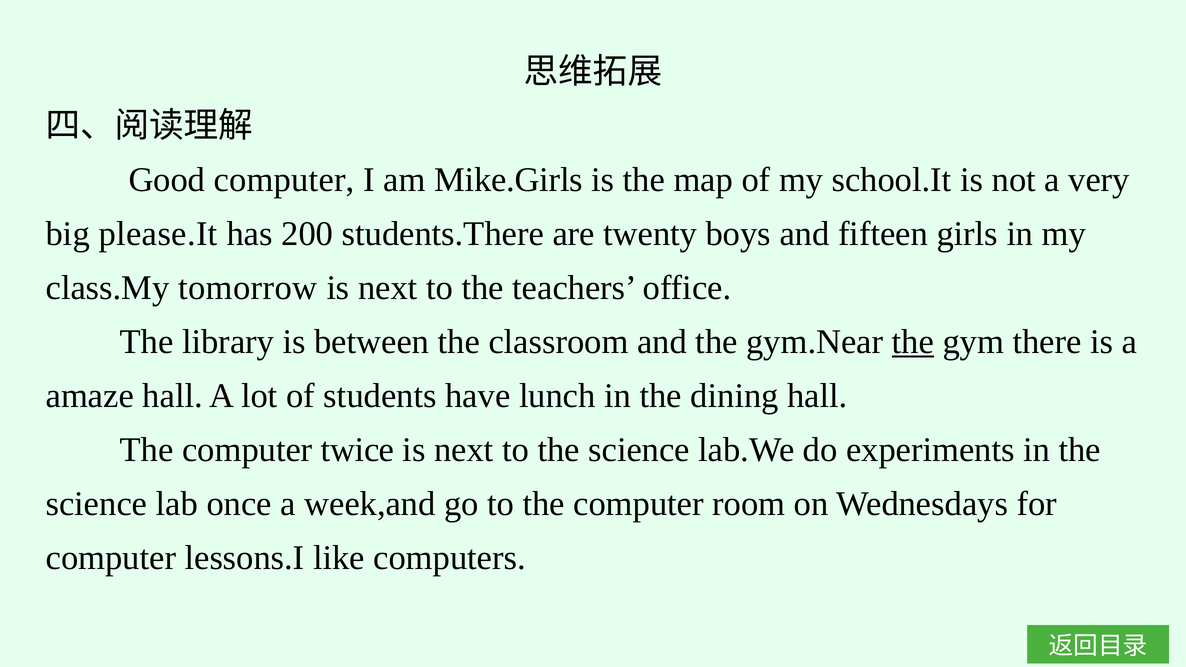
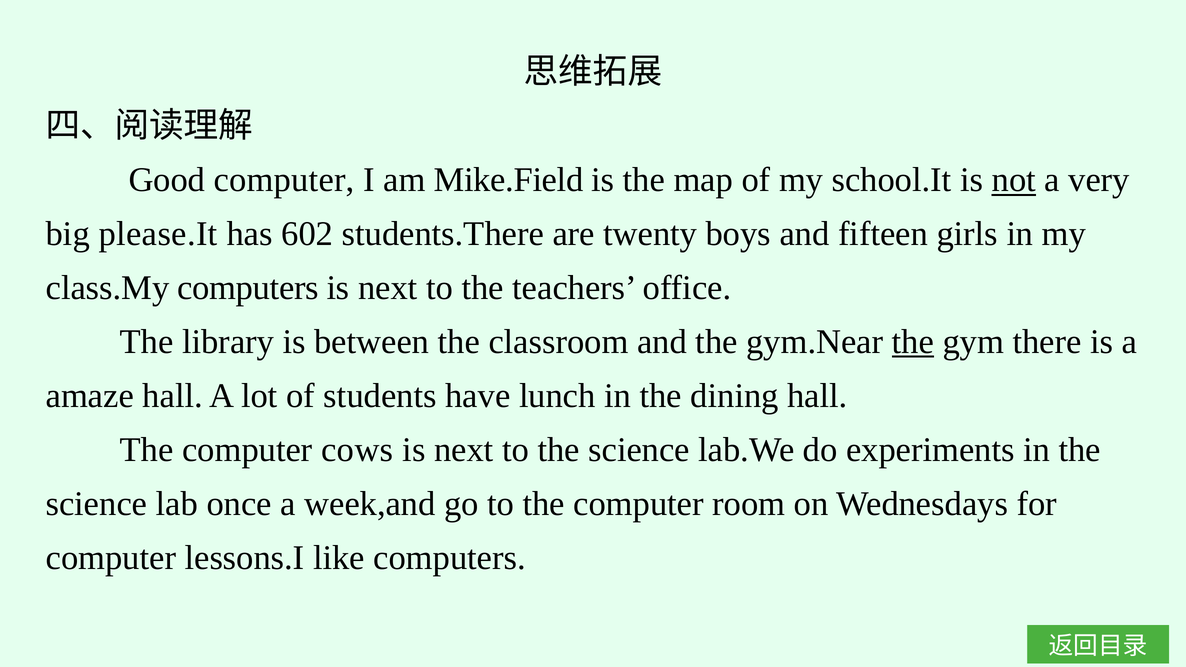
Mike.Girls: Mike.Girls -> Mike.Field
not underline: none -> present
200: 200 -> 602
class.My tomorrow: tomorrow -> computers
twice: twice -> cows
